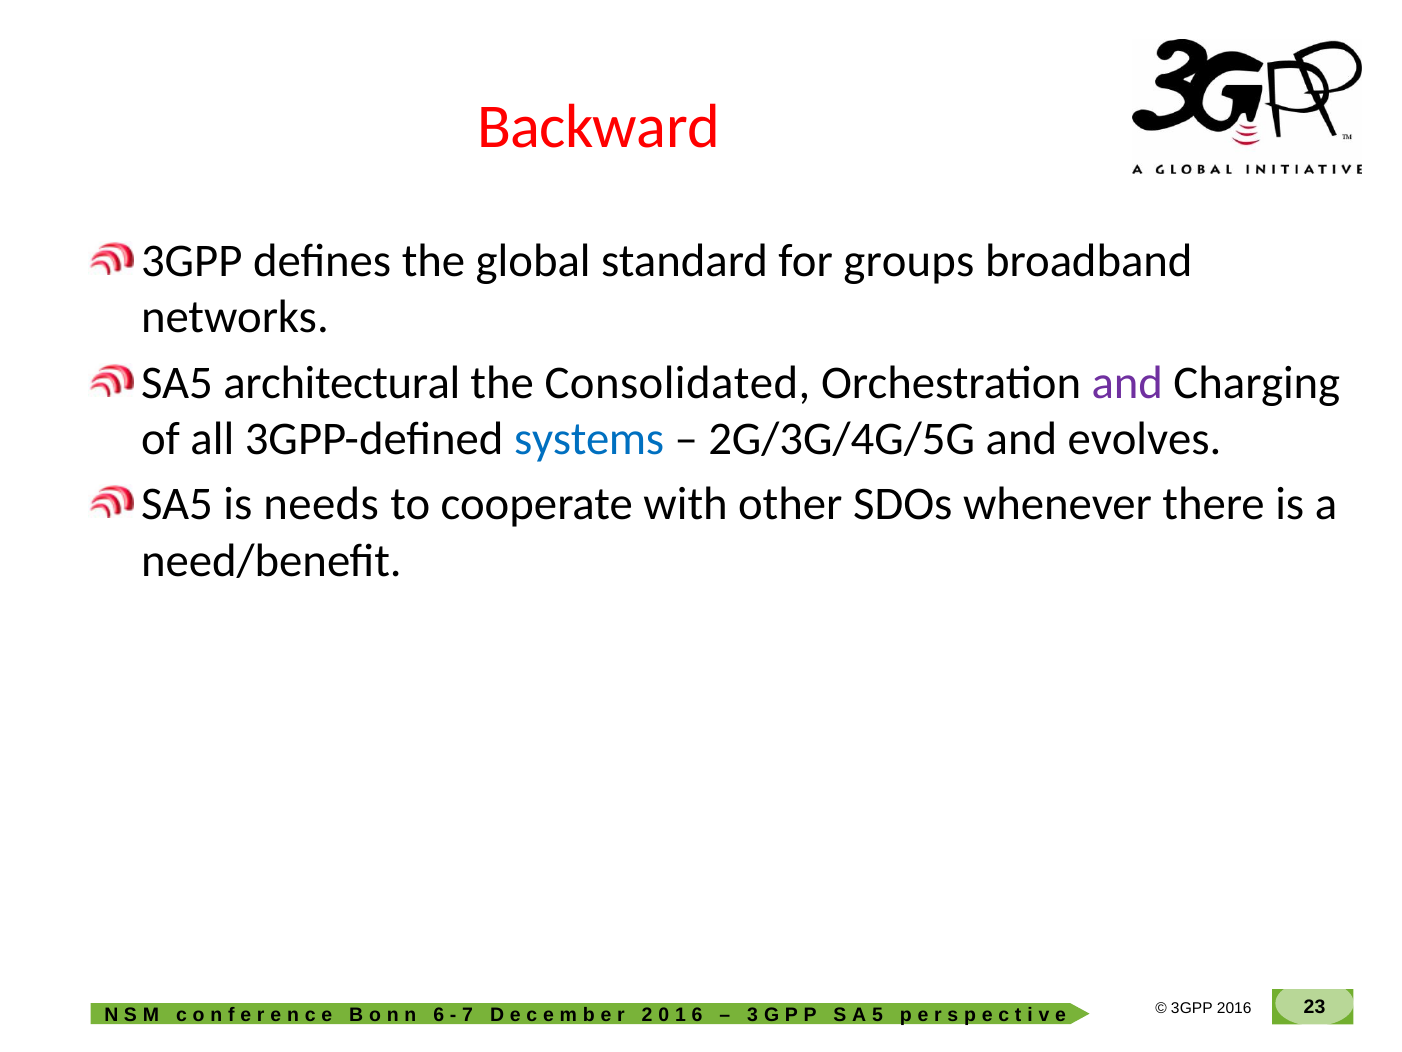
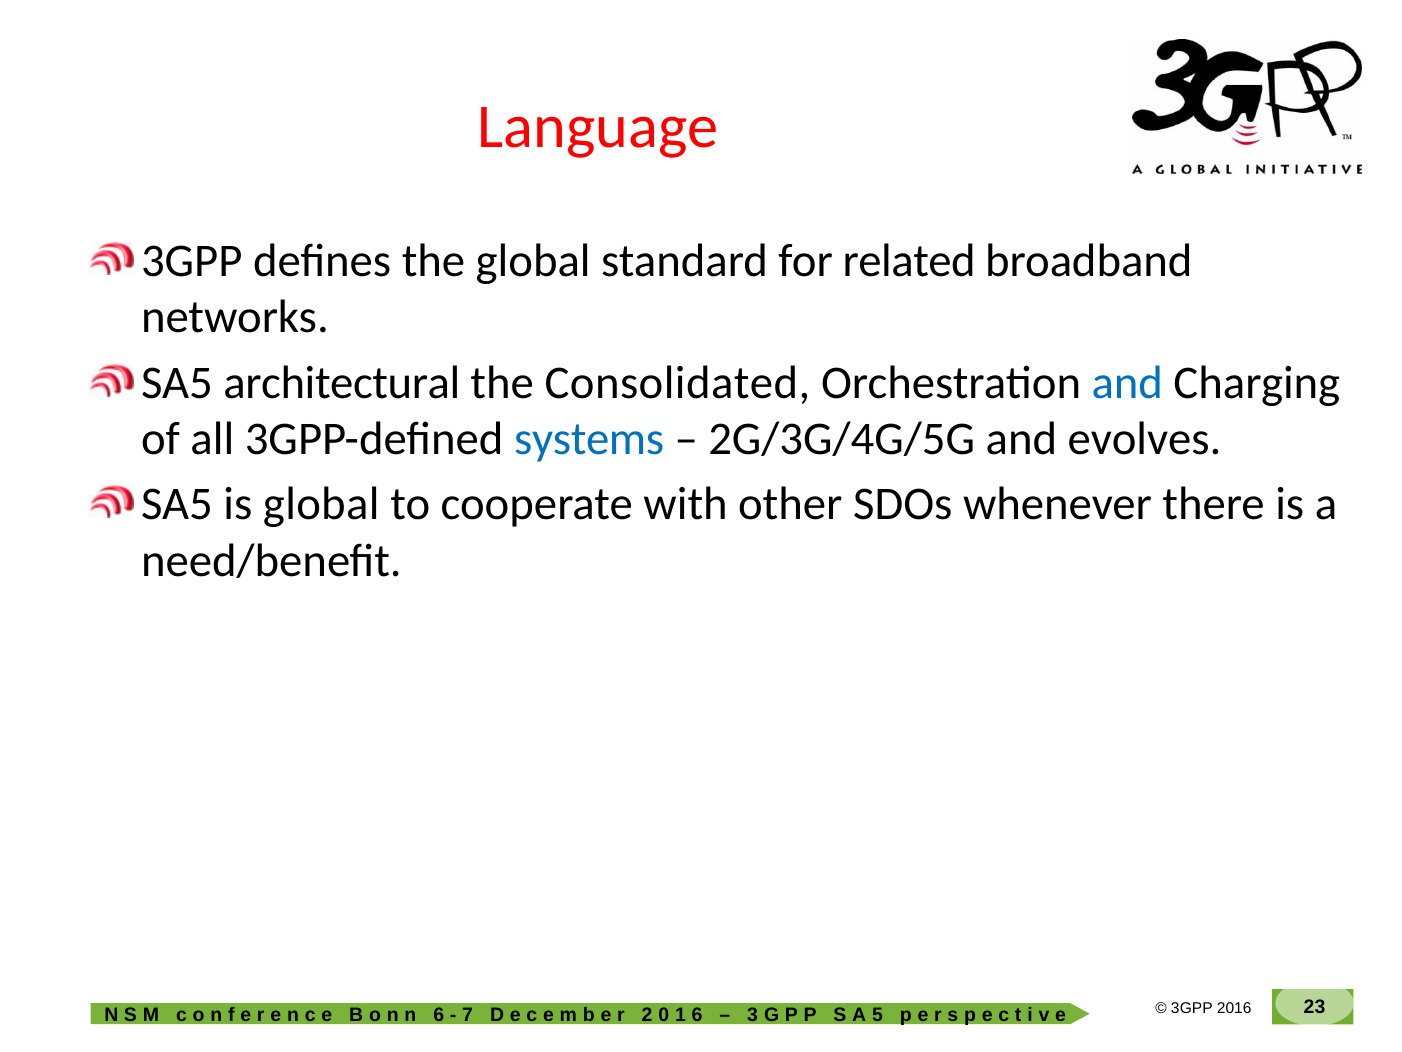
Backward: Backward -> Language
groups: groups -> related
and at (1127, 383) colour: purple -> blue
is needs: needs -> global
